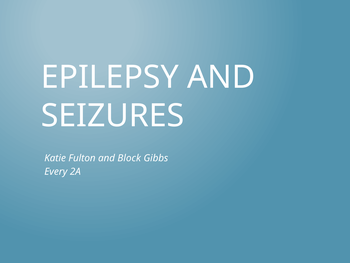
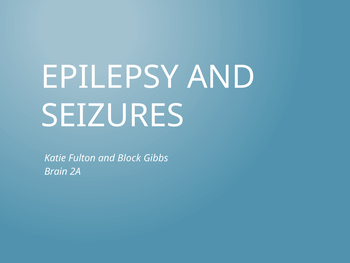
Every: Every -> Brain
